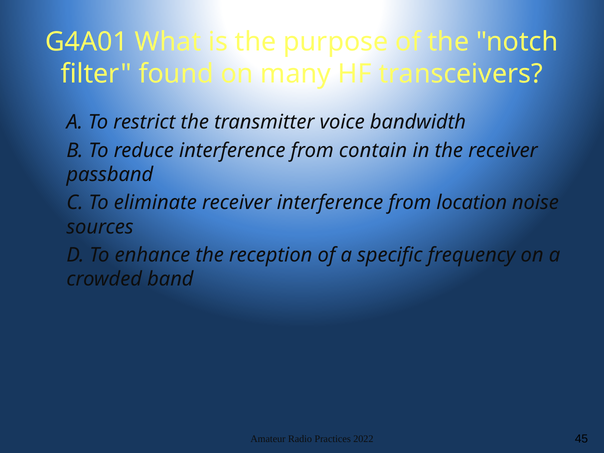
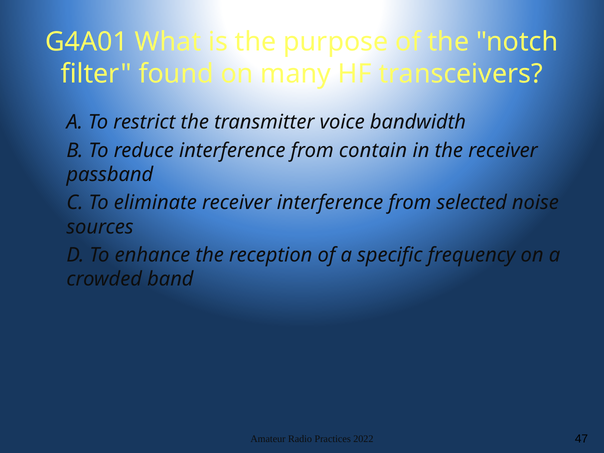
location: location -> selected
45: 45 -> 47
